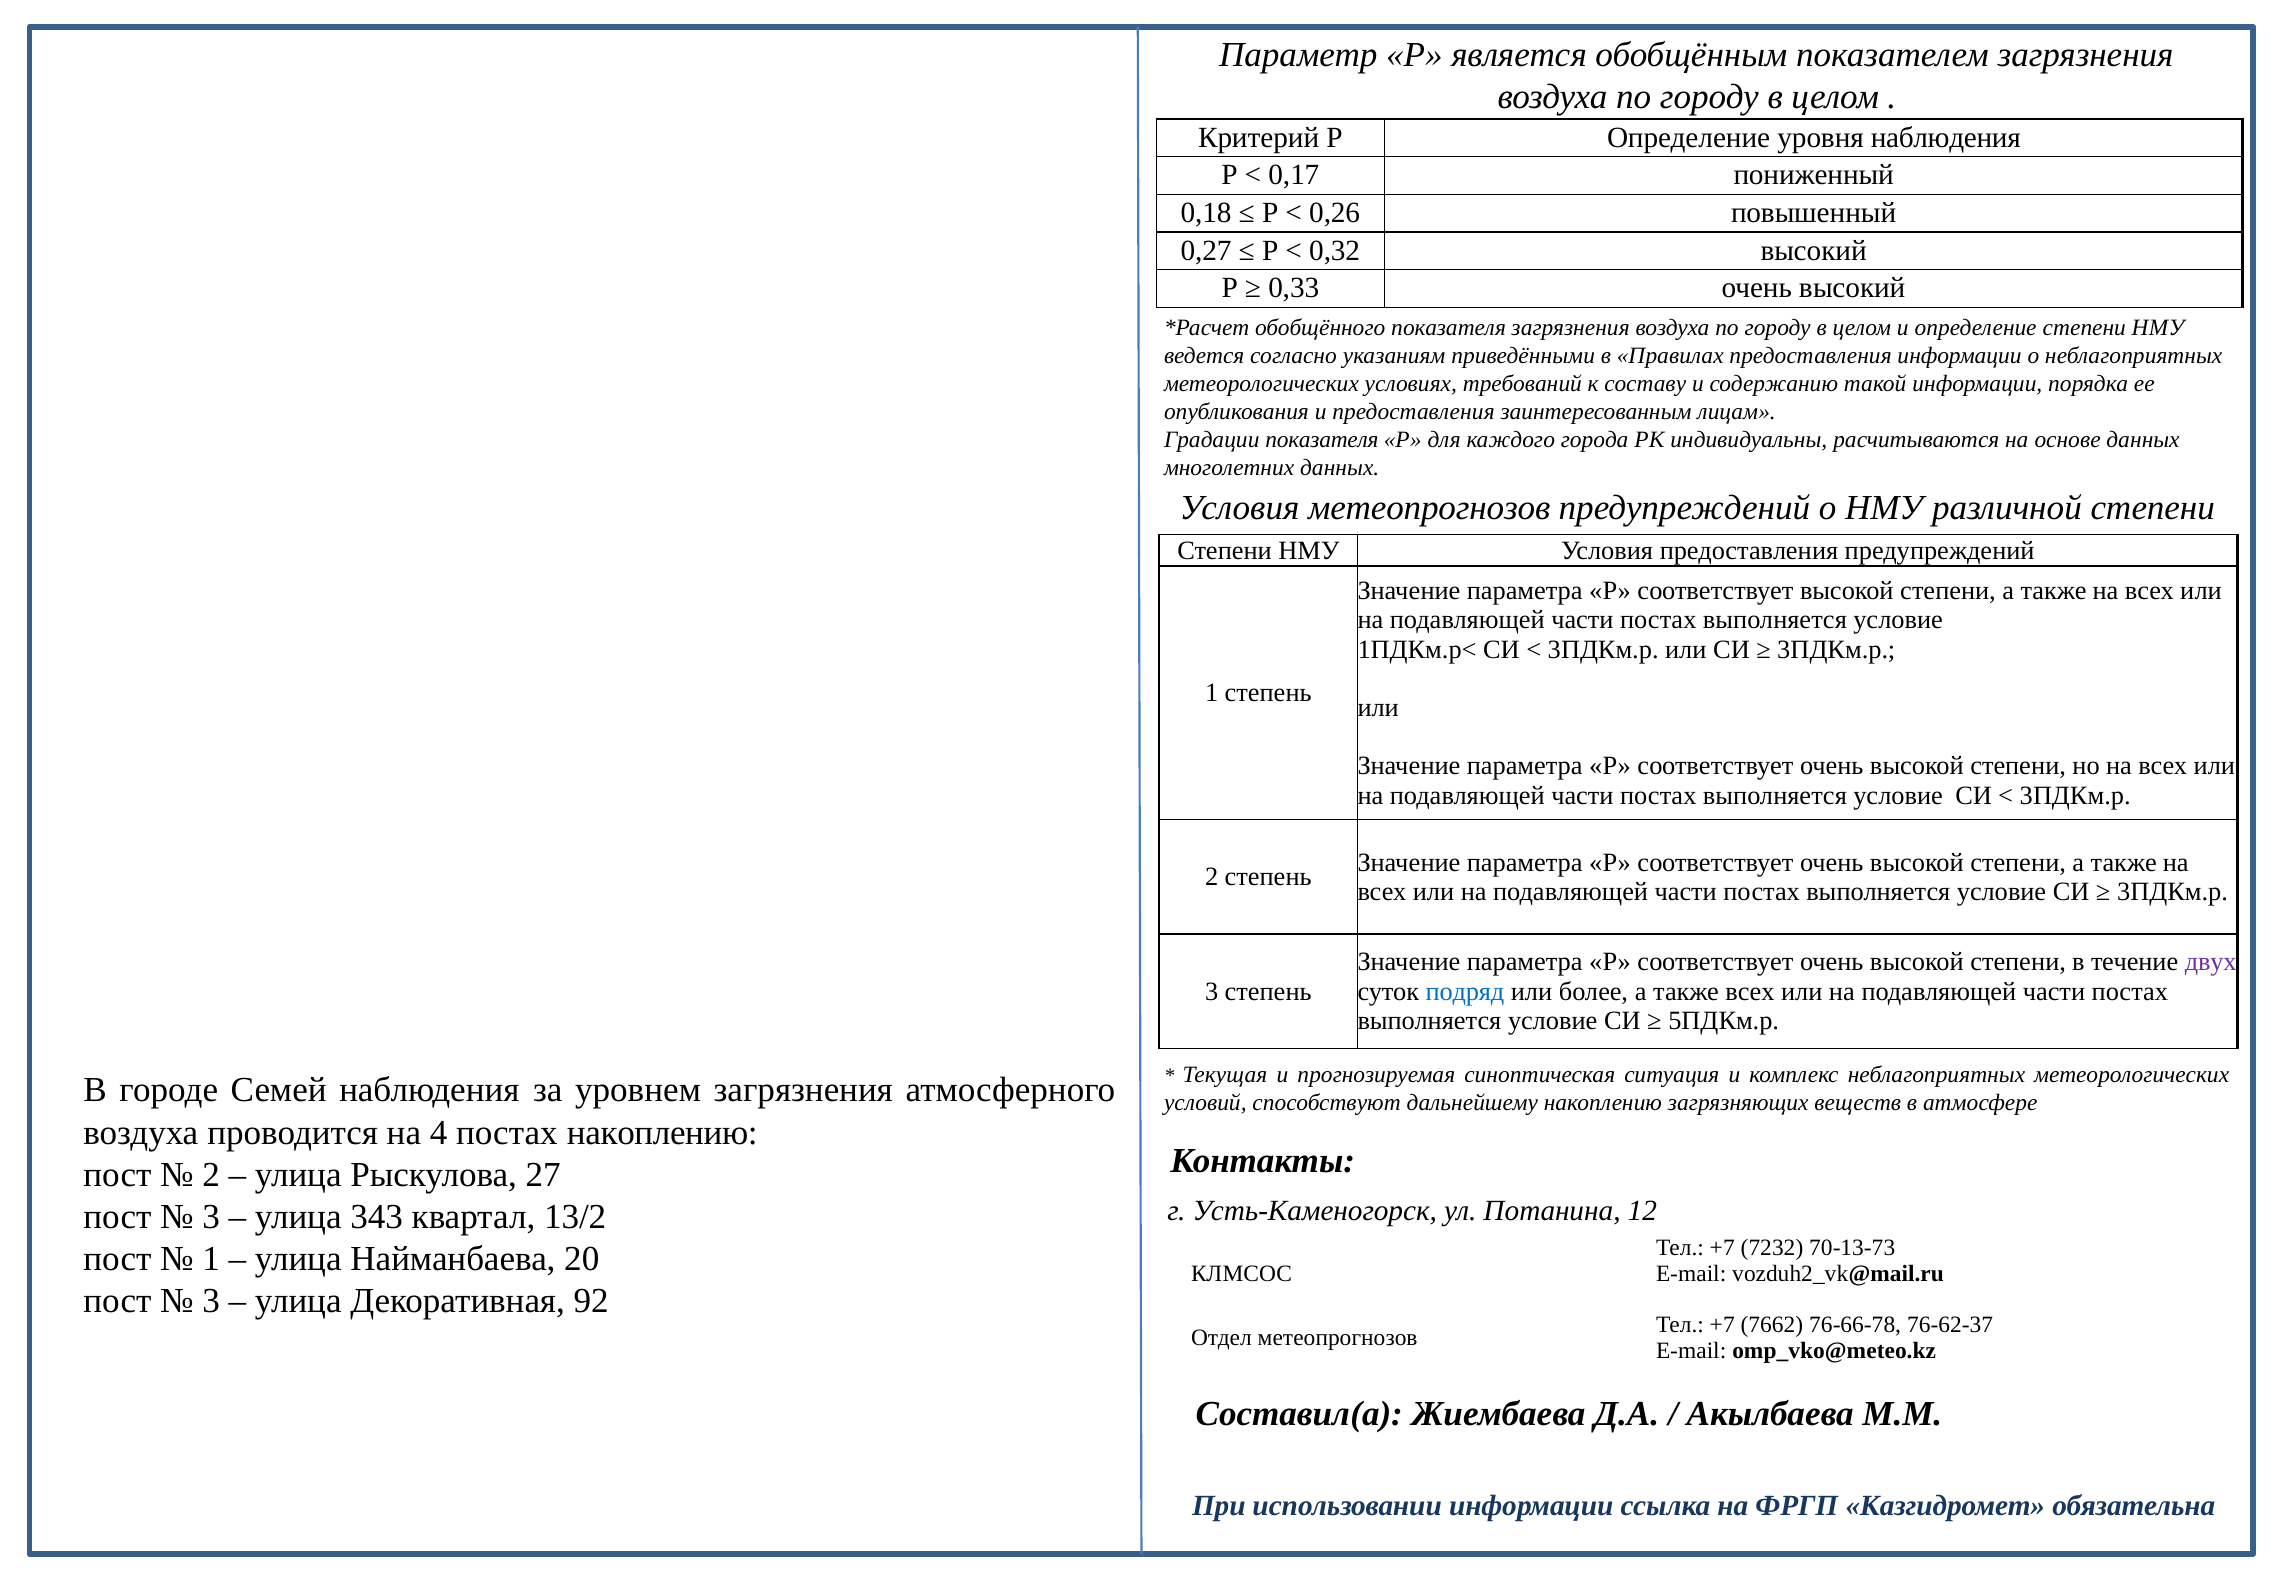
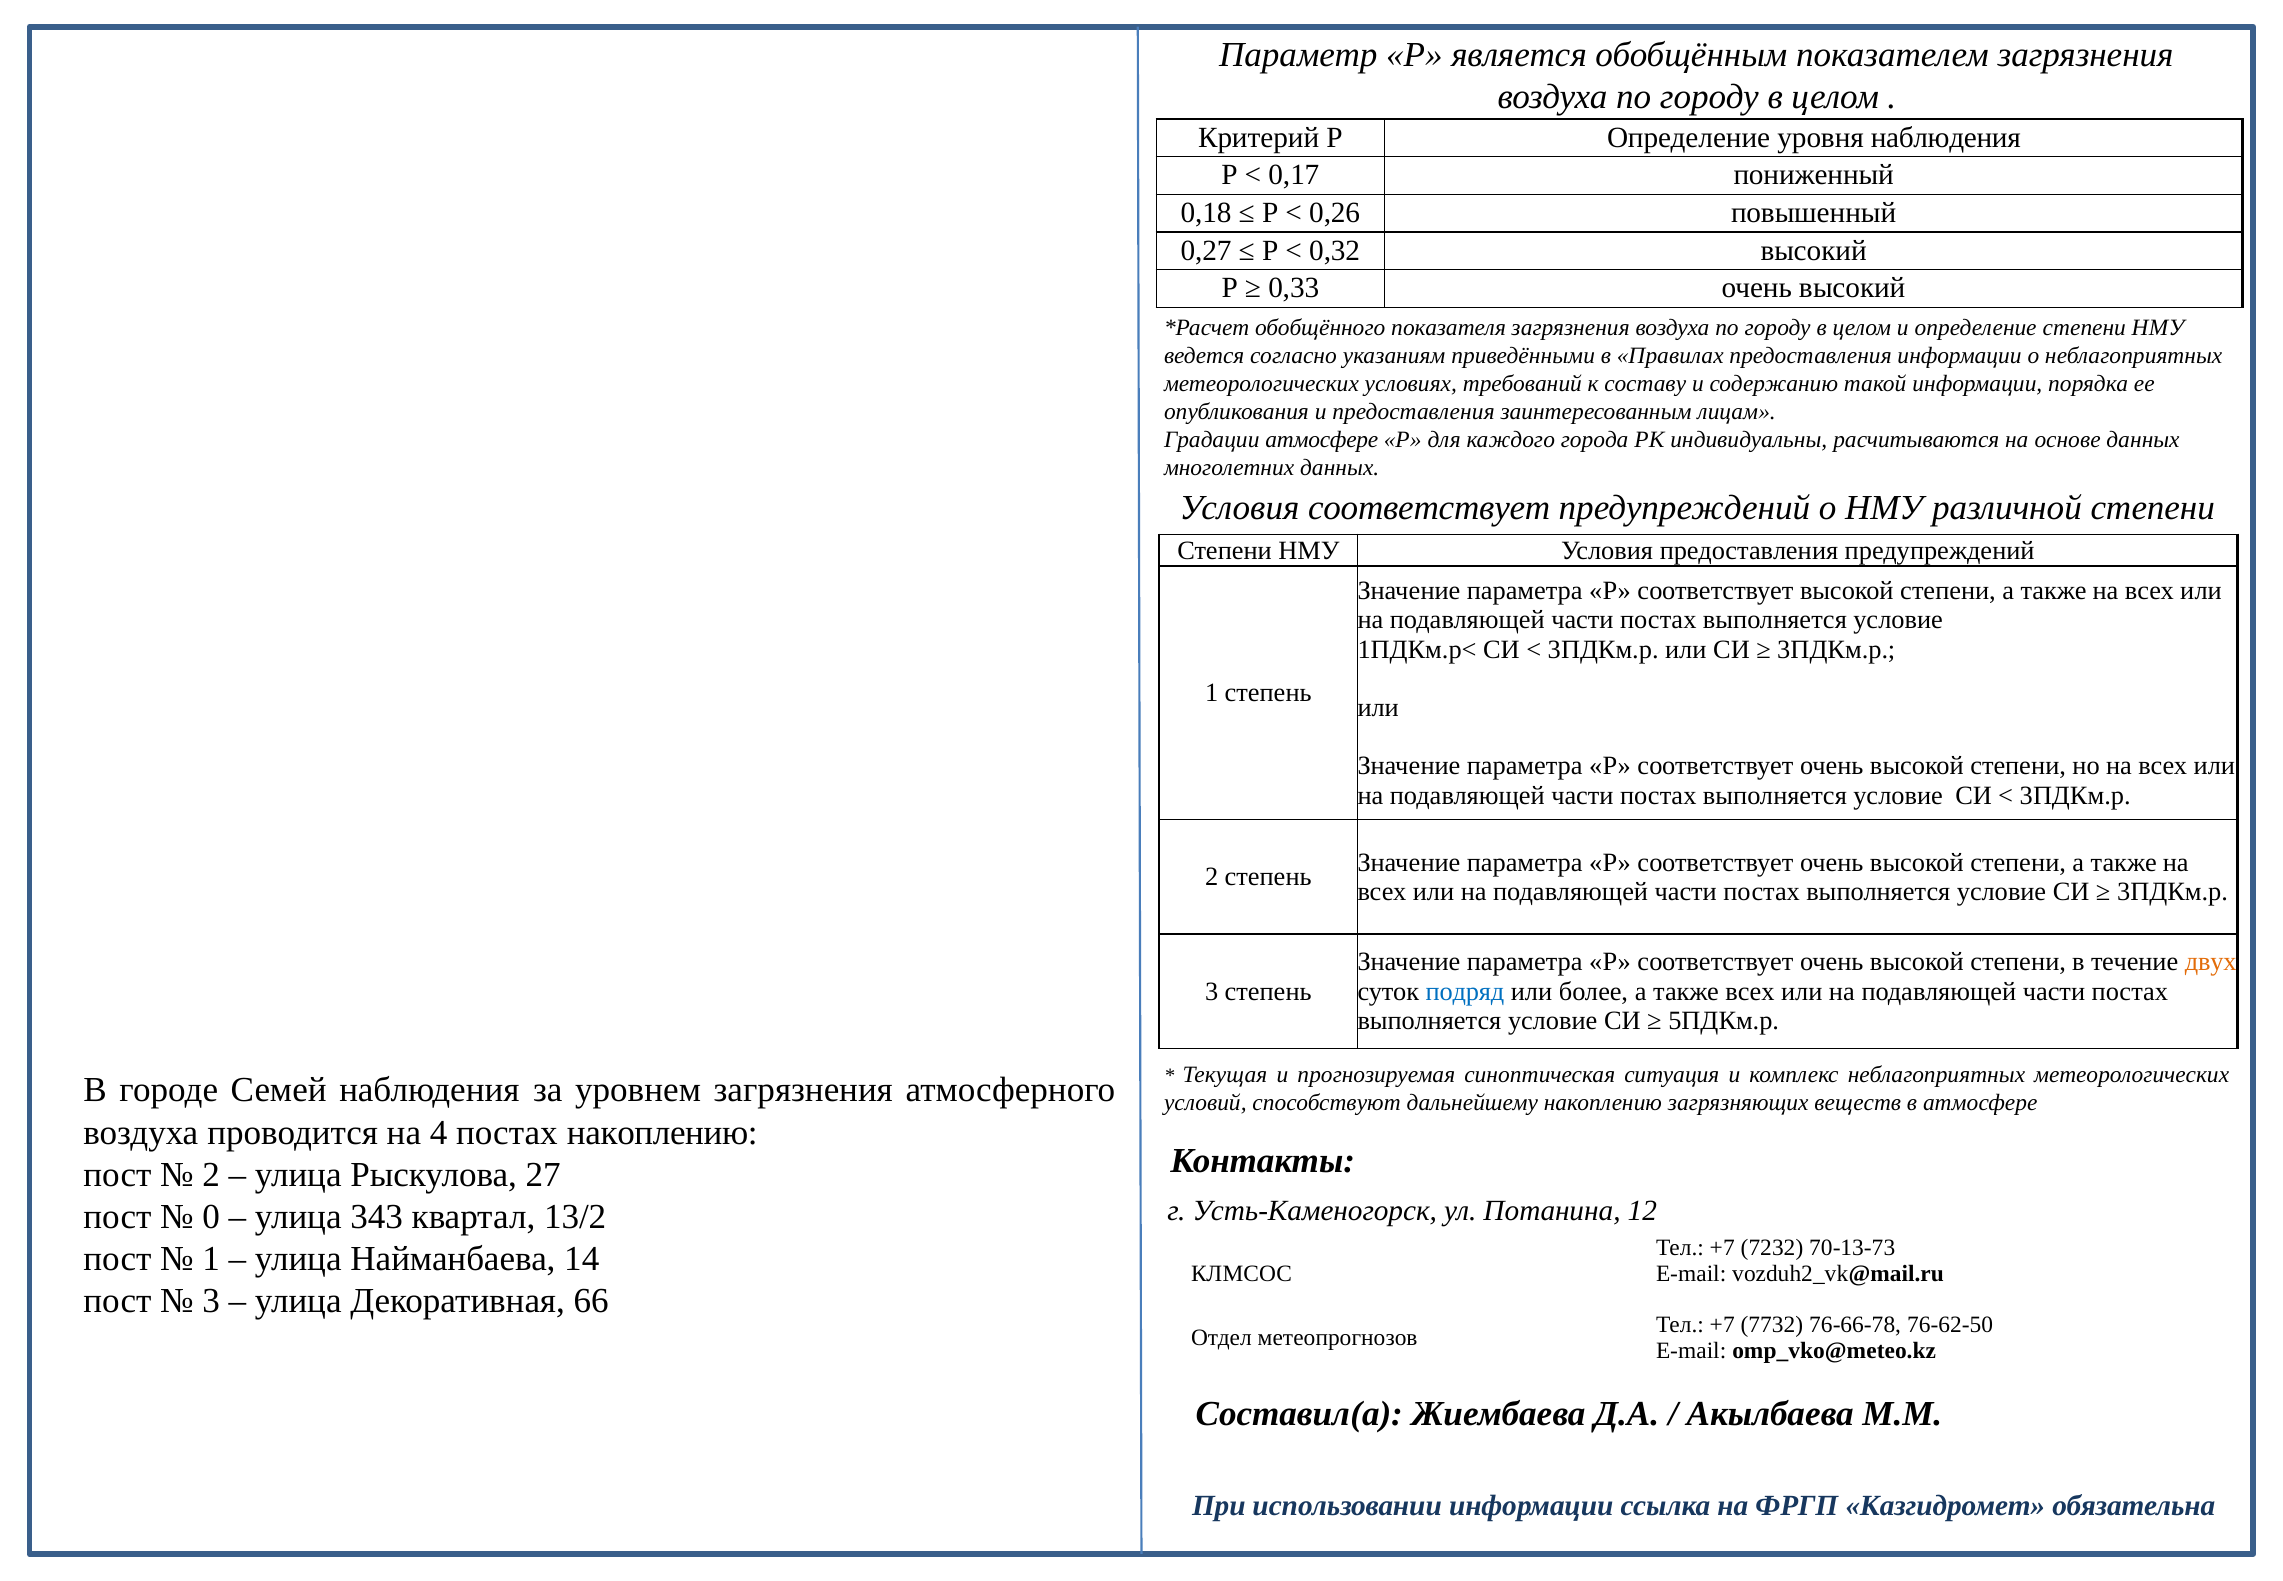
Градации показателя: показателя -> атмосфере
Условия метеопрогнозов: метеопрогнозов -> соответствует
двух colour: purple -> orange
3 at (211, 1216): 3 -> 0
20: 20 -> 14
92: 92 -> 66
7662: 7662 -> 7732
76-62-37: 76-62-37 -> 76-62-50
